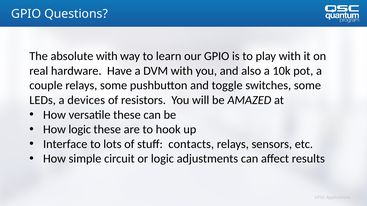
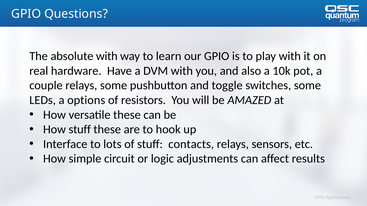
devices: devices -> options
How logic: logic -> stuff
